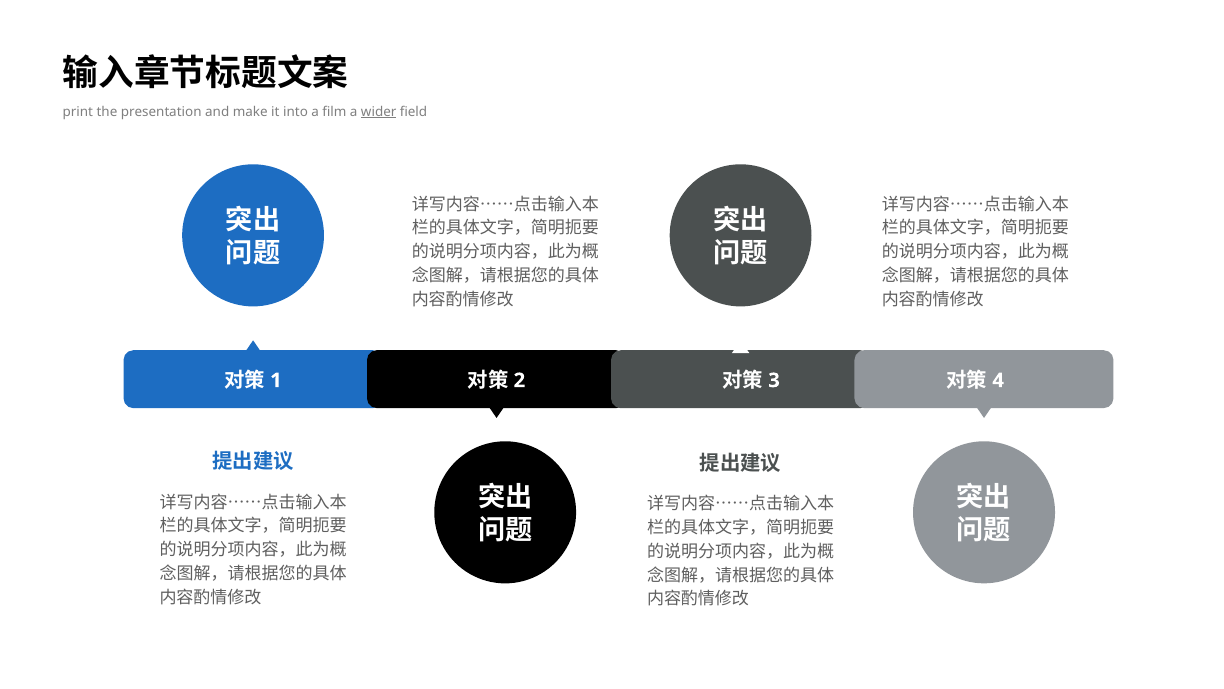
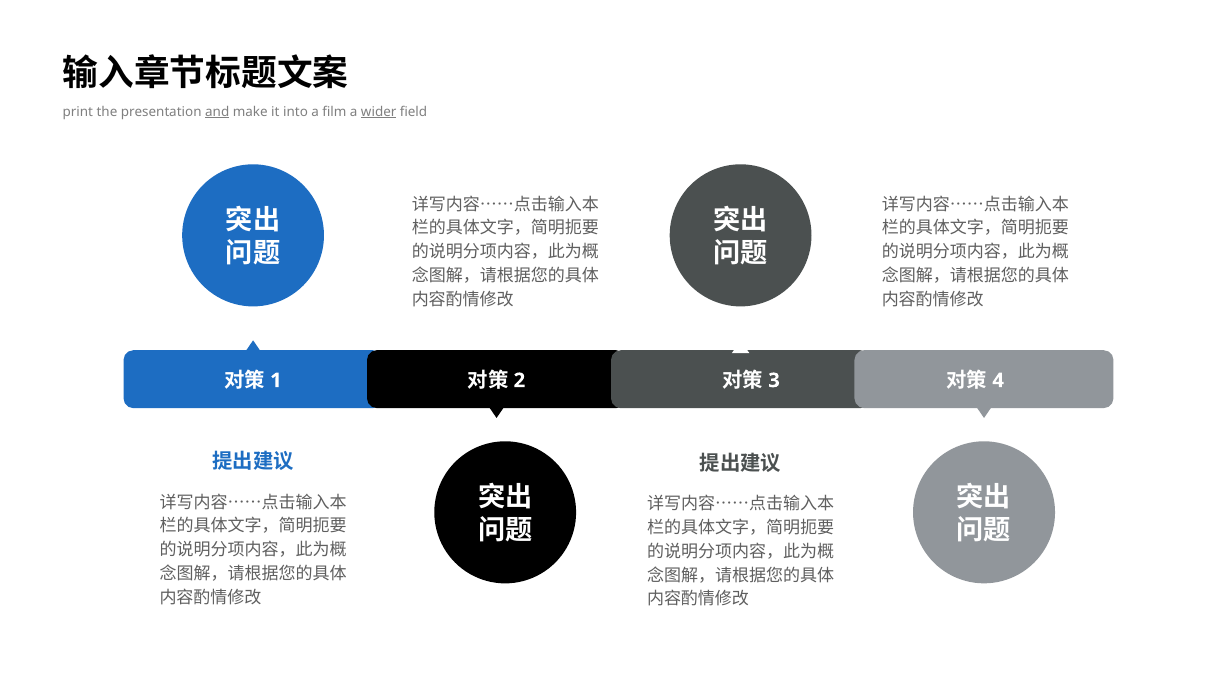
and underline: none -> present
